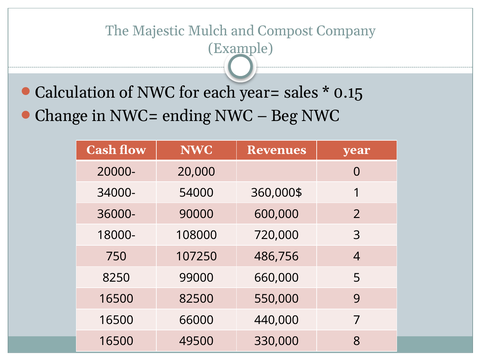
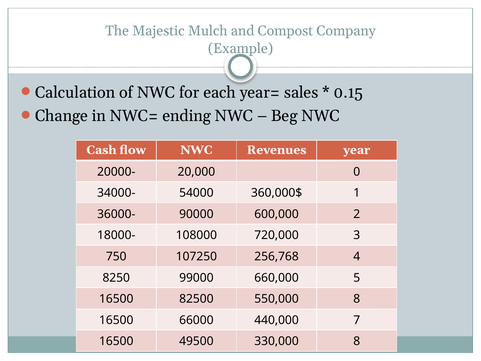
486,756: 486,756 -> 256,768
550,000 9: 9 -> 8
